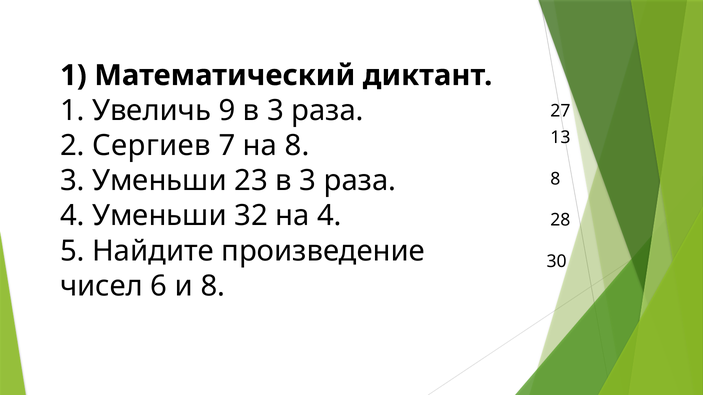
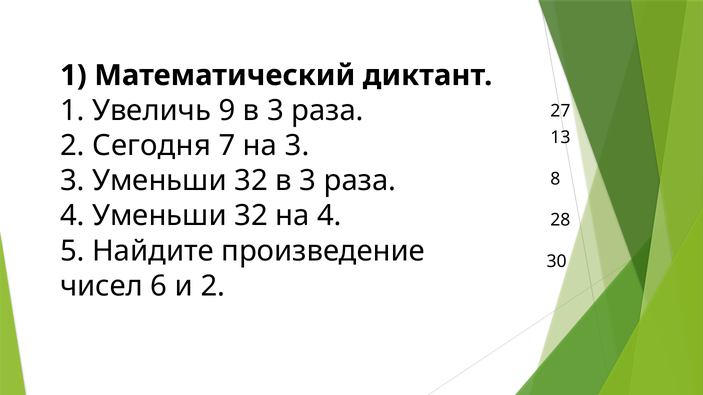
Сергиев: Сергиев -> Сегодня
на 8: 8 -> 3
3 Уменьши 23: 23 -> 32
и 8: 8 -> 2
